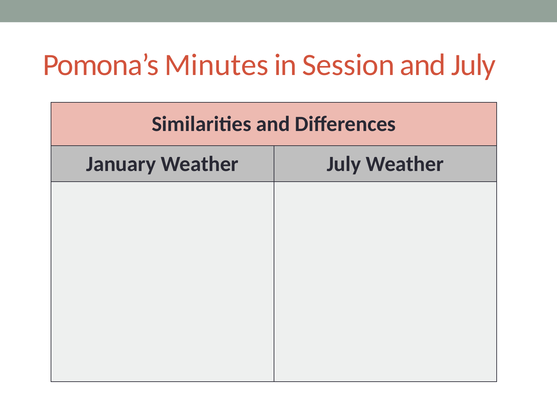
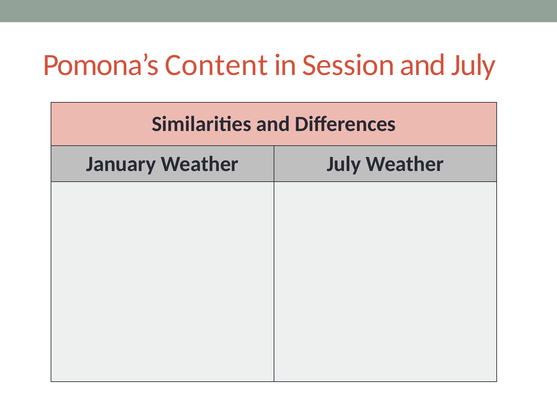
Minutes: Minutes -> Content
